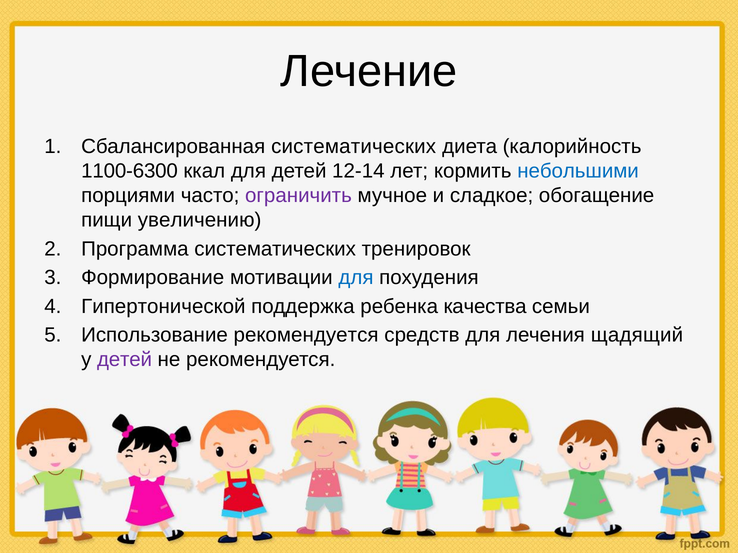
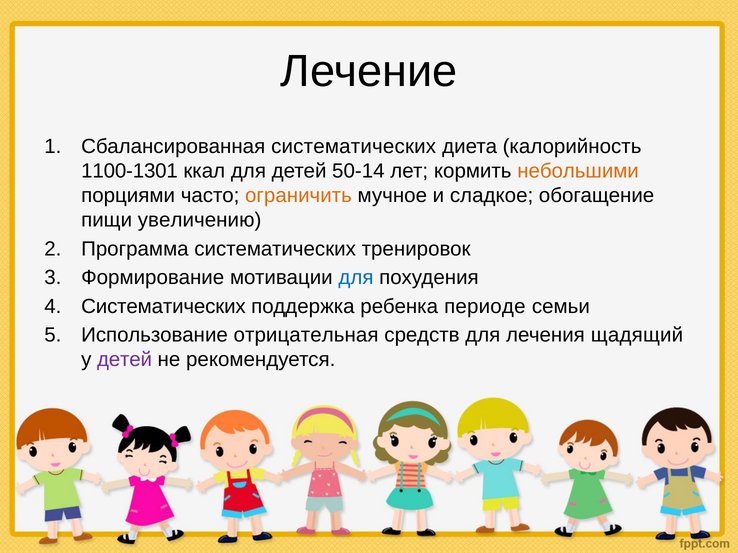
1100-6300: 1100-6300 -> 1100-1301
12-14: 12-14 -> 50-14
небольшими colour: blue -> orange
ограничить colour: purple -> orange
Гипертонической at (163, 307): Гипертонической -> Систематических
качества: качества -> периоде
Использование рекомендуется: рекомендуется -> отрицательная
